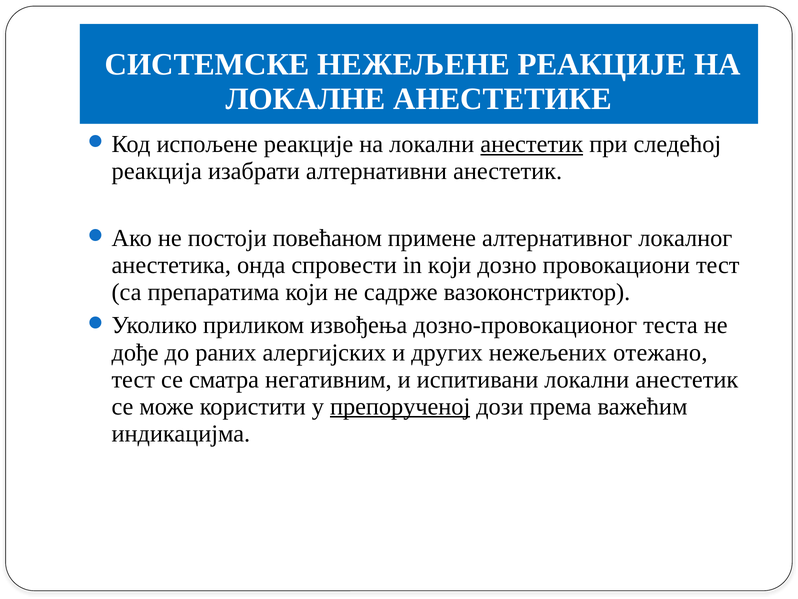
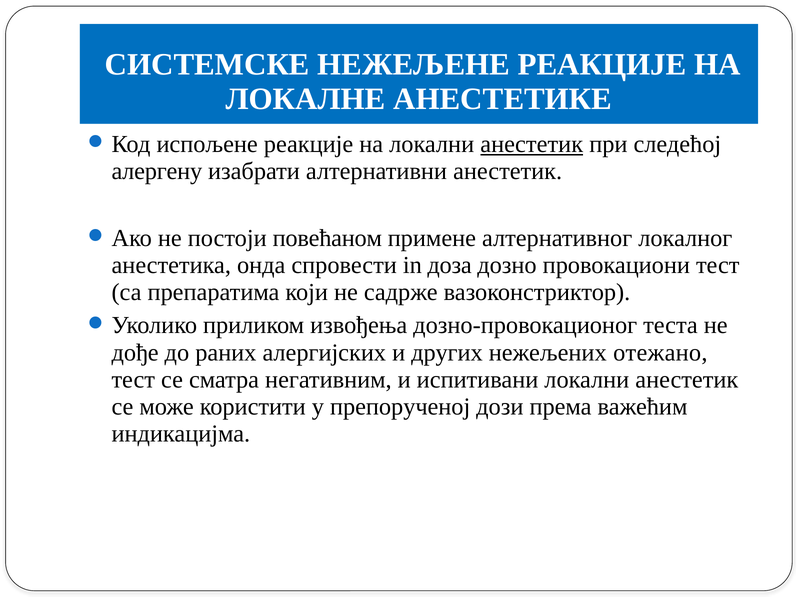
реакција: реакција -> алергену
in који: који -> доза
препорученој underline: present -> none
